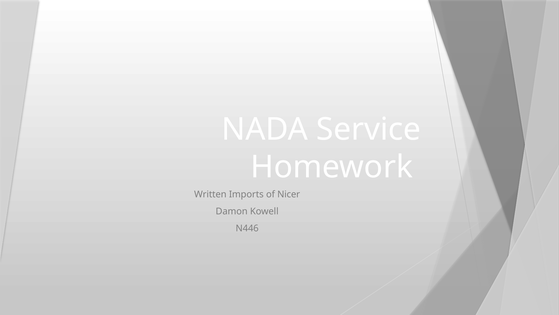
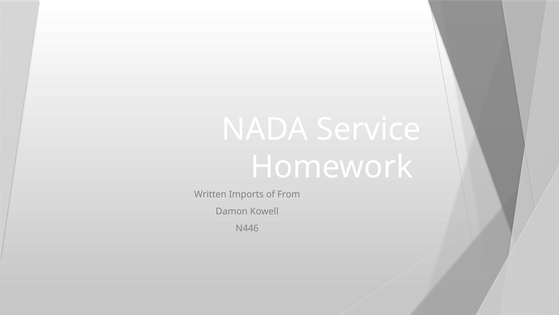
Nicer: Nicer -> From
